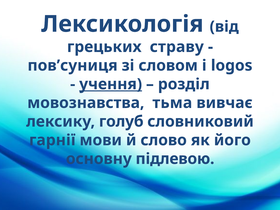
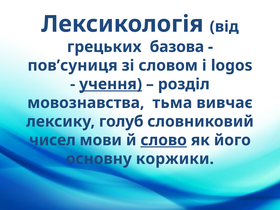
страву: страву -> базова
гарнії: гарнії -> чисел
слово underline: none -> present
підлевою: підлевою -> коржики
